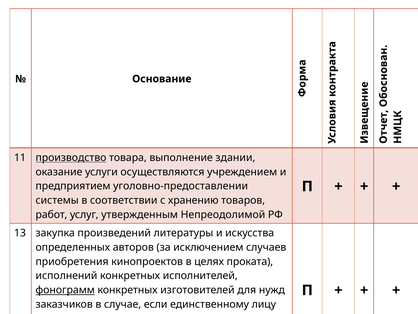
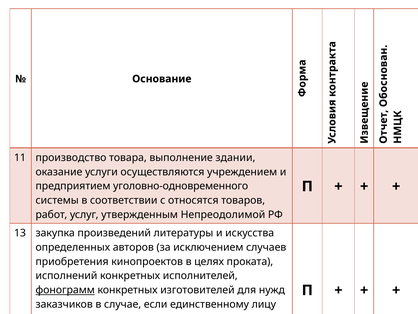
производство underline: present -> none
уголовно-предоставлении: уголовно-предоставлении -> уголовно-одновременного
хранению: хранению -> относятся
